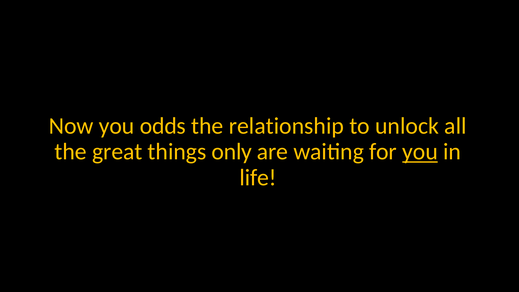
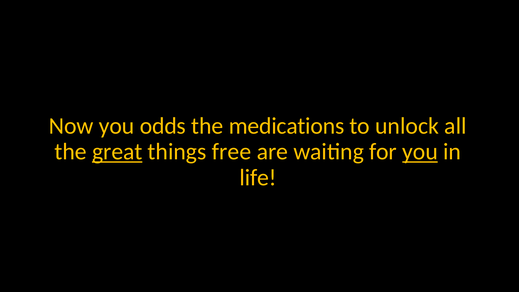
relationship: relationship -> medications
great underline: none -> present
only: only -> free
